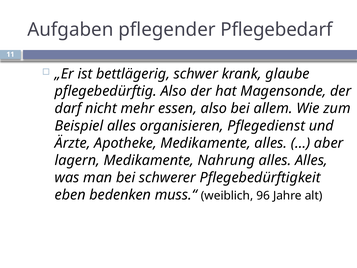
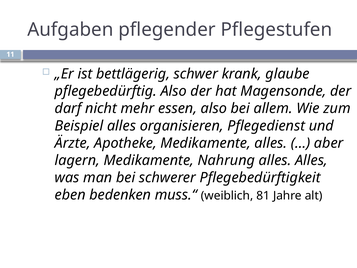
Pflegebedarf: Pflegebedarf -> Pflegestufen
96: 96 -> 81
